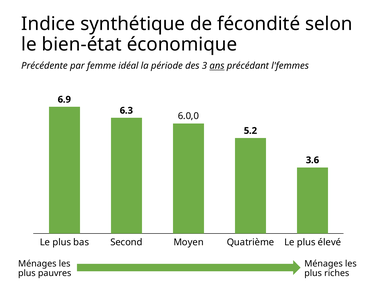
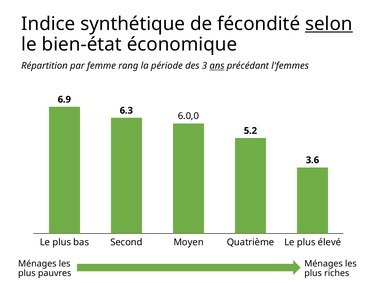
selon underline: none -> present
Précédente: Précédente -> Répartition
idéal: idéal -> rang
